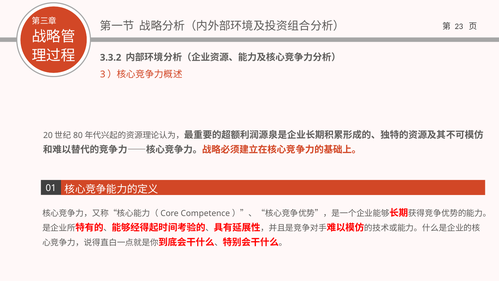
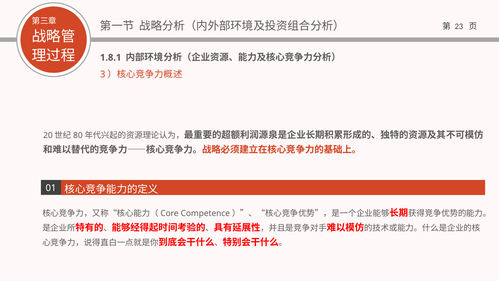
3.3.2: 3.3.2 -> 1.8.1
